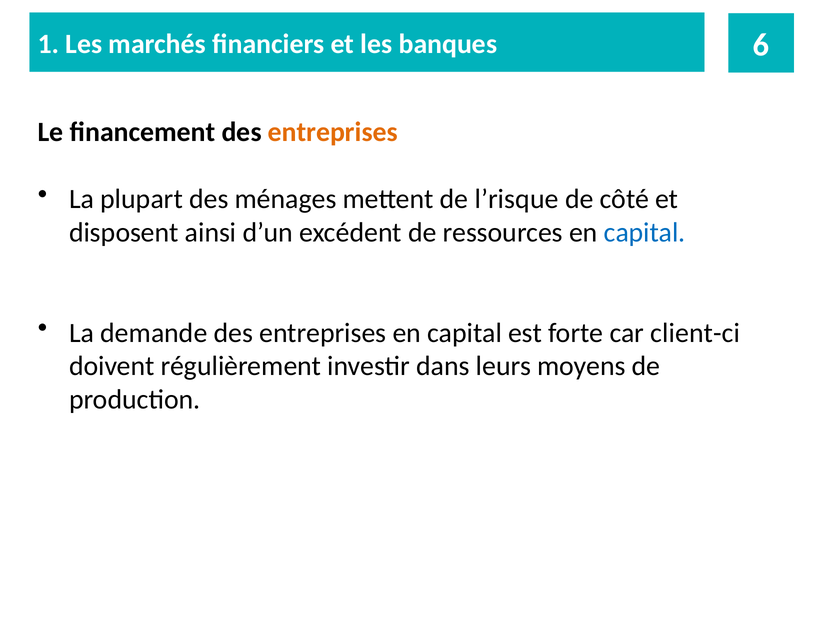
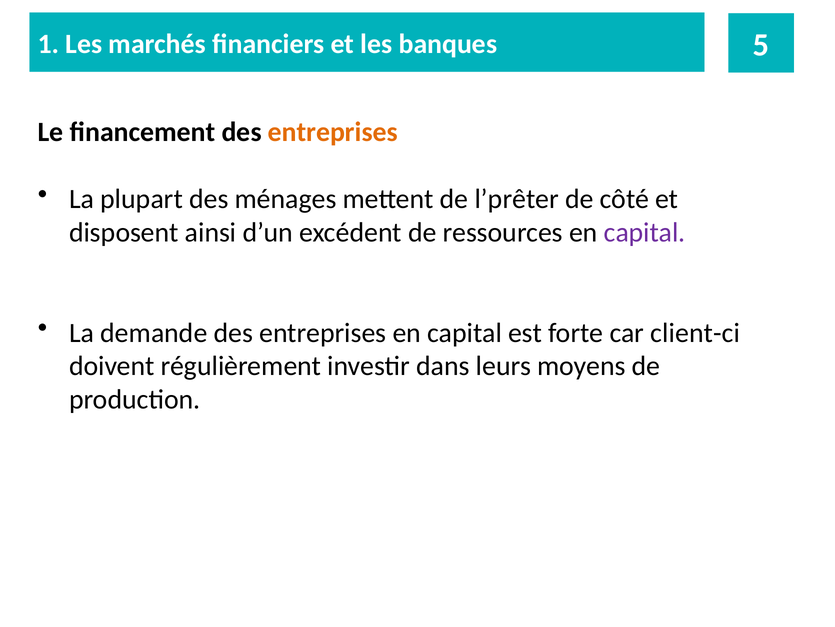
6: 6 -> 5
l’risque: l’risque -> l’prêter
capital at (645, 232) colour: blue -> purple
